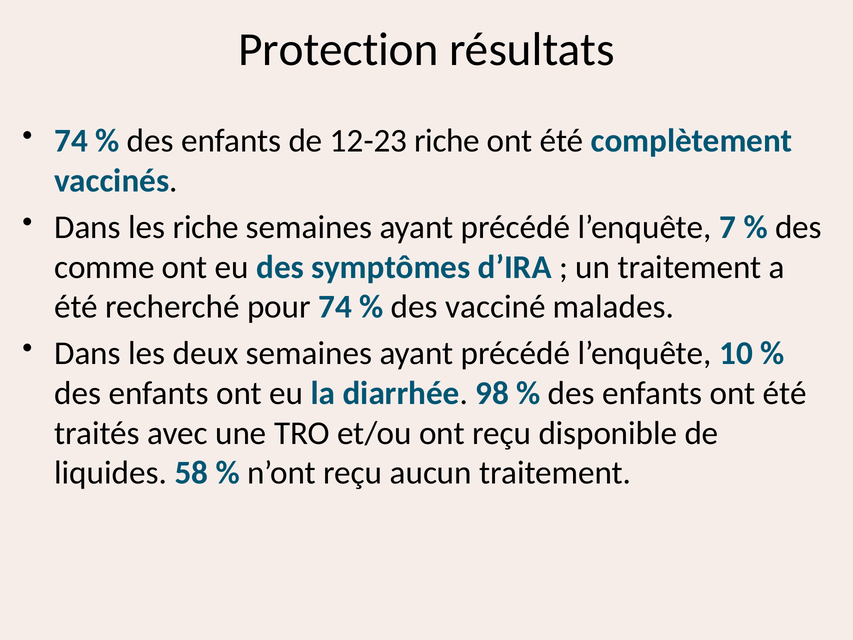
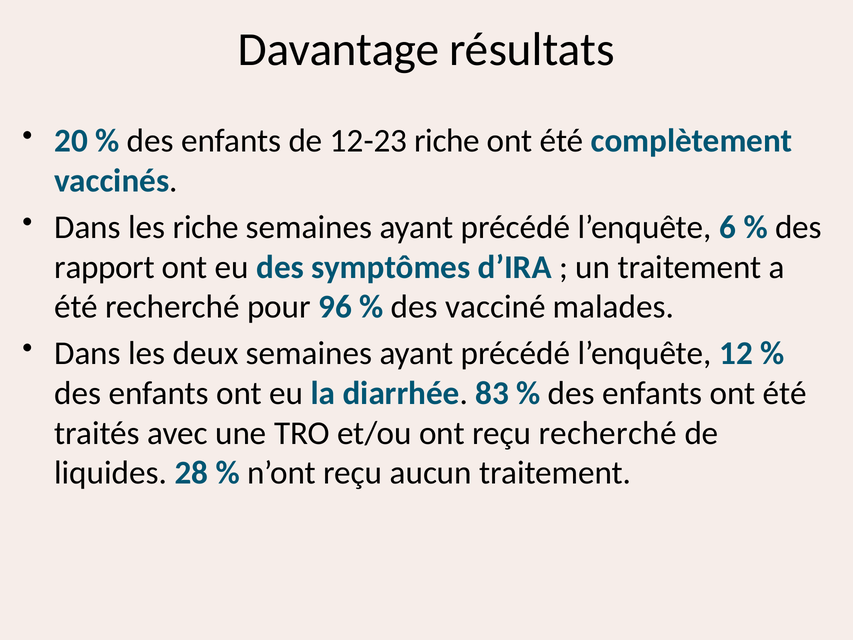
Protection: Protection -> Davantage
74 at (71, 141): 74 -> 20
7: 7 -> 6
comme: comme -> rapport
pour 74: 74 -> 96
10: 10 -> 12
98: 98 -> 83
reçu disponible: disponible -> recherché
58: 58 -> 28
